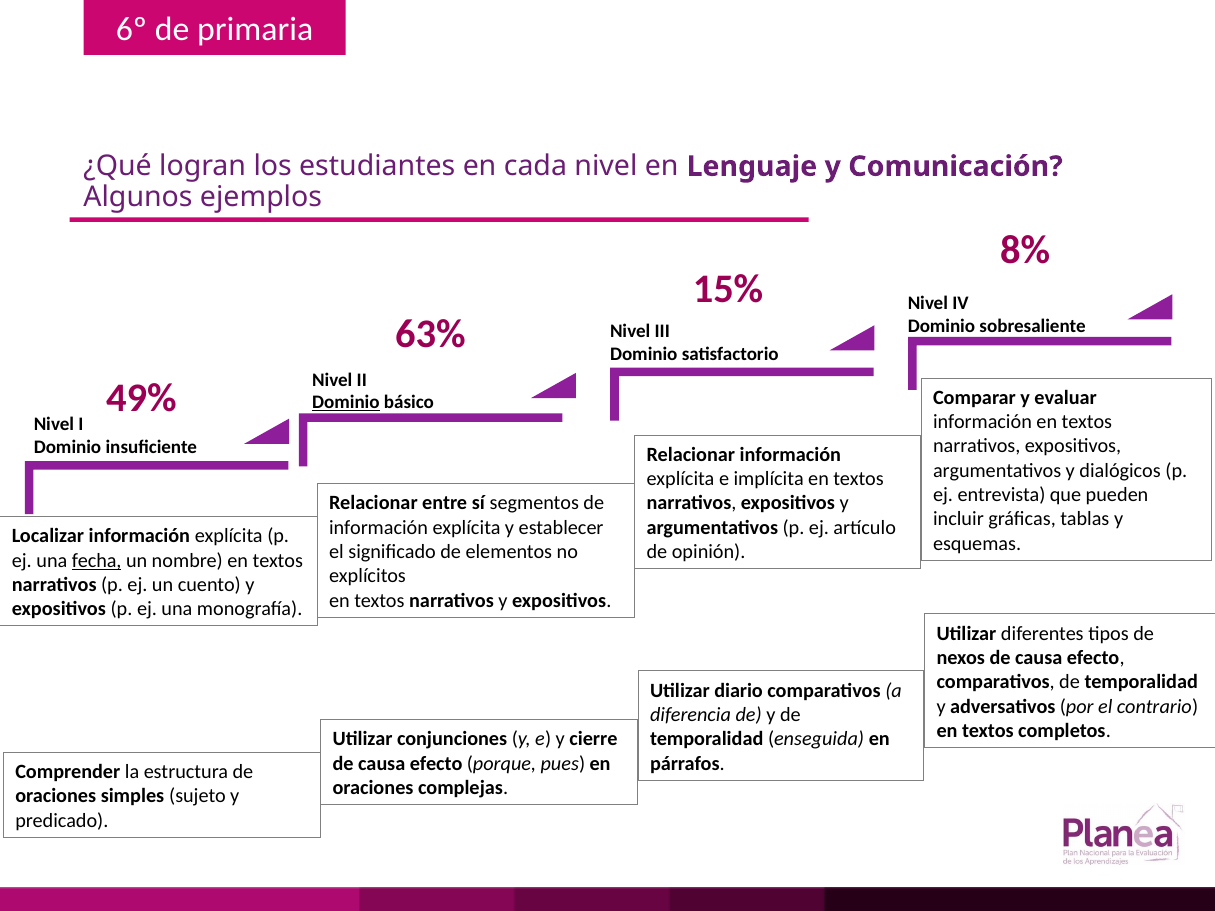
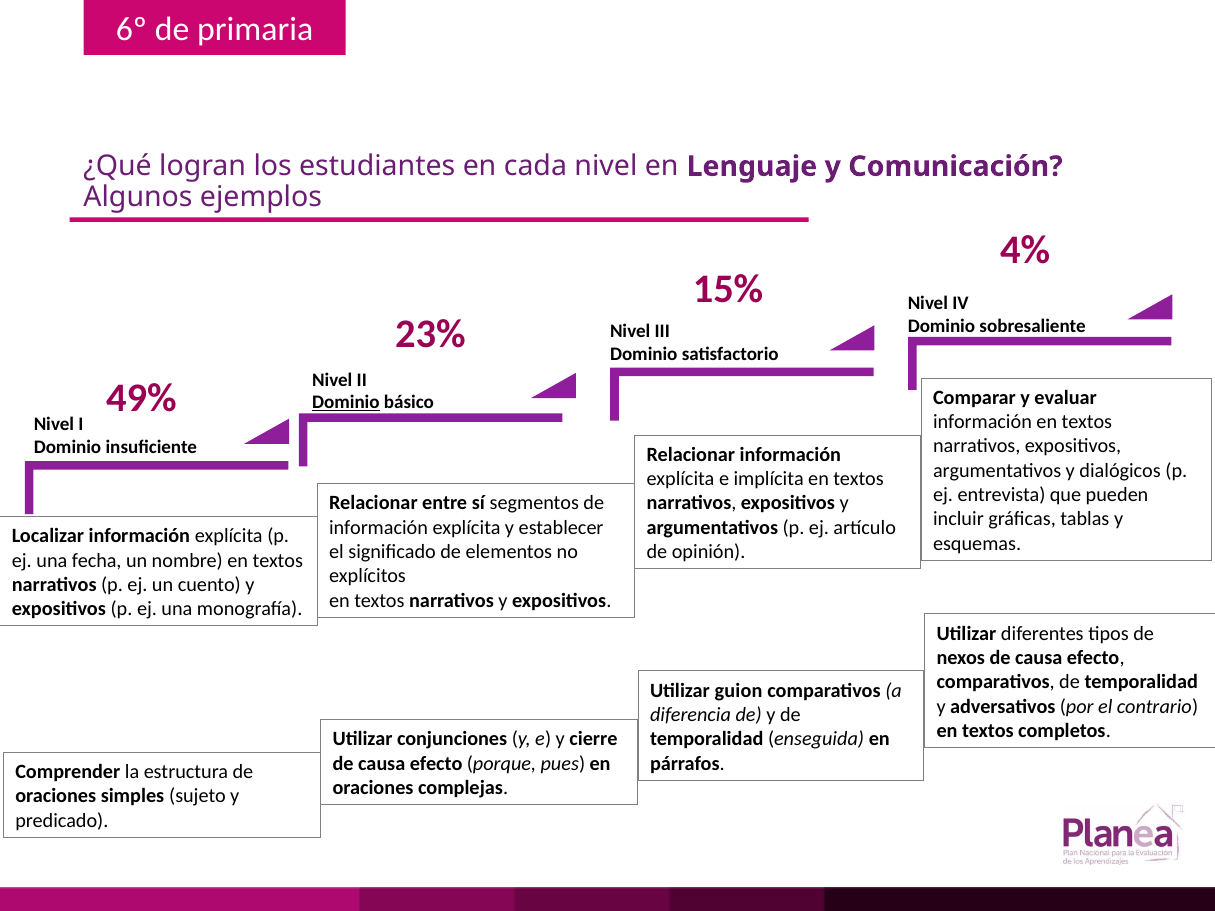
8%: 8% -> 4%
63%: 63% -> 23%
fecha underline: present -> none
diario: diario -> guion
